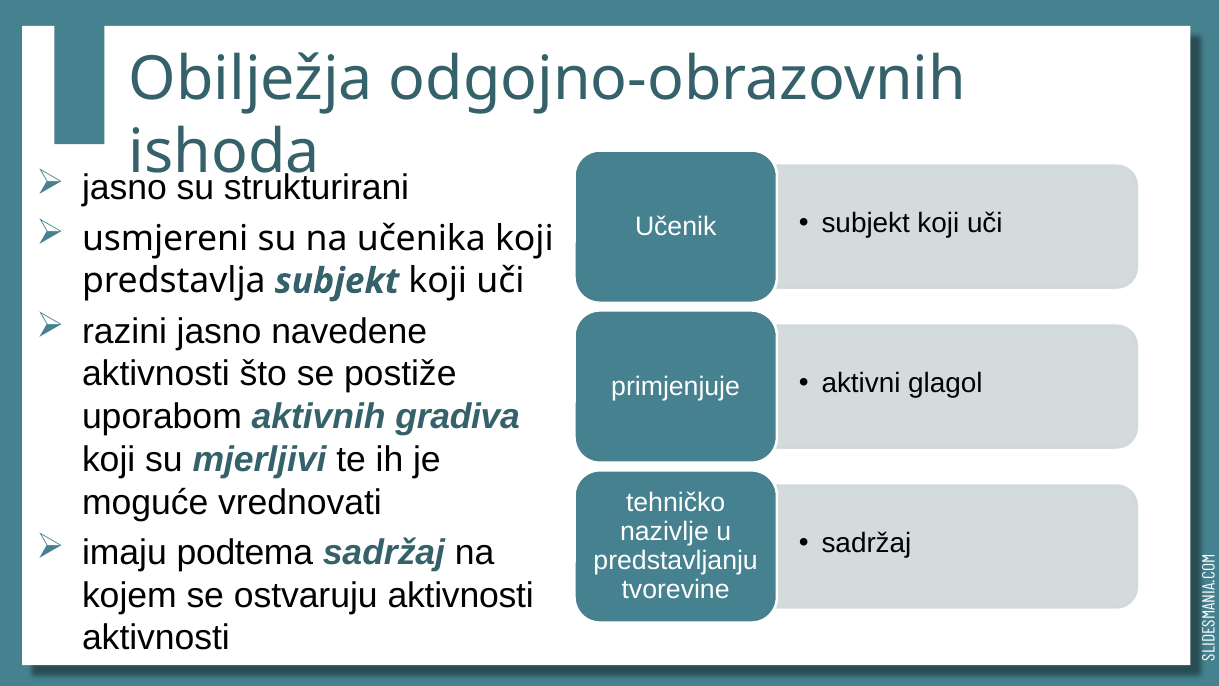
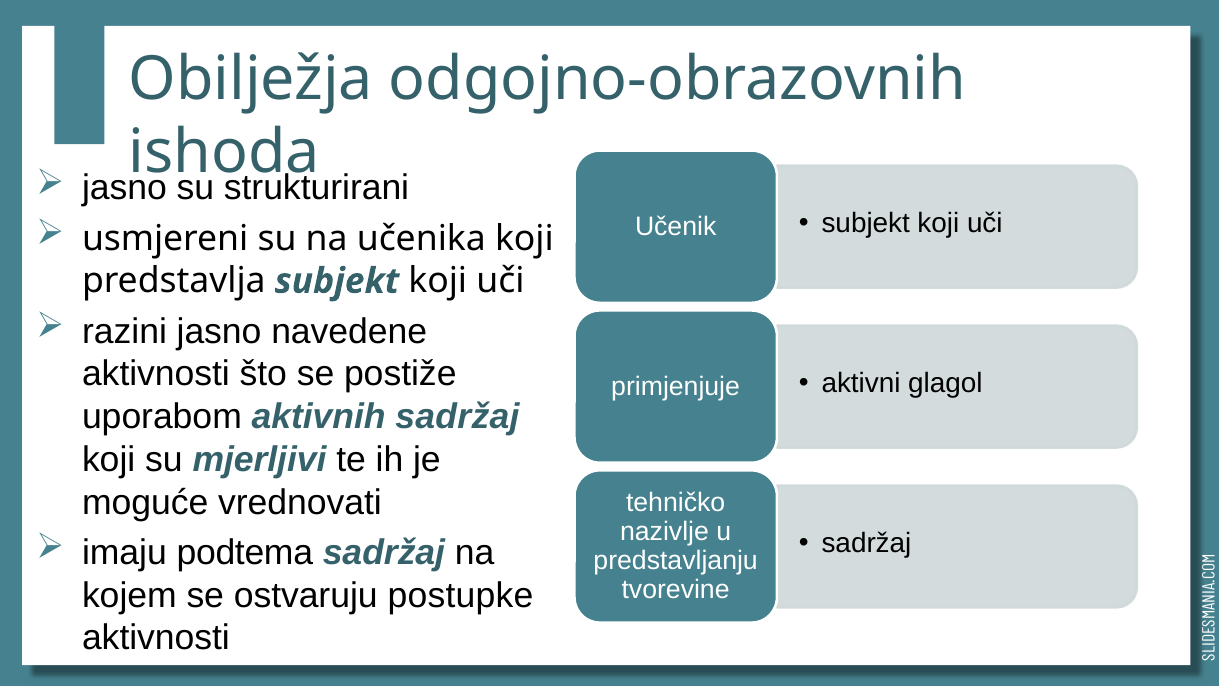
aktivnih gradiva: gradiva -> sadržaj
ostvaruju aktivnosti: aktivnosti -> postupke
